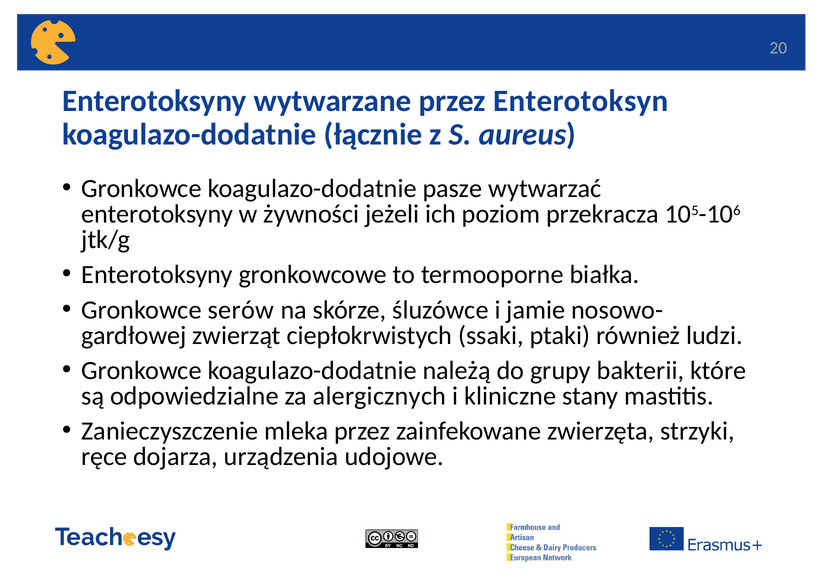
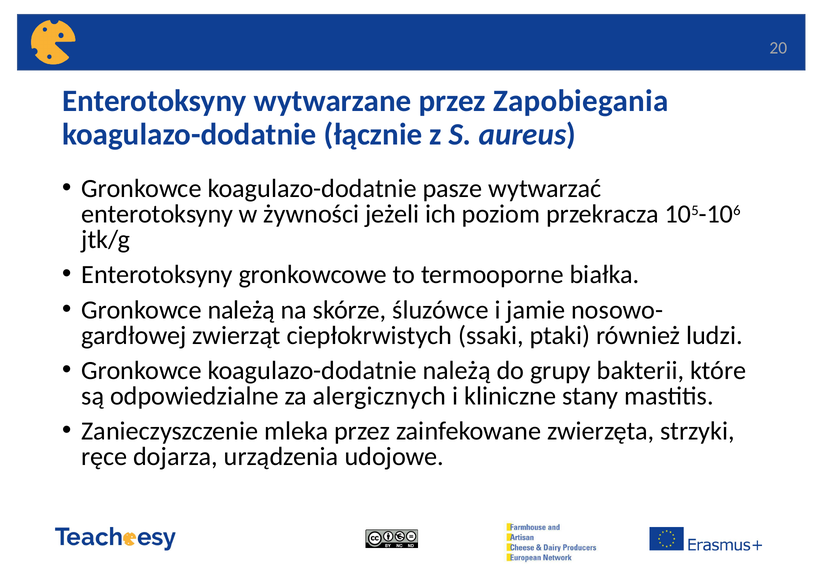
Enterotoksyn: Enterotoksyn -> Zapobiegania
Gronkowce serów: serów -> należą
